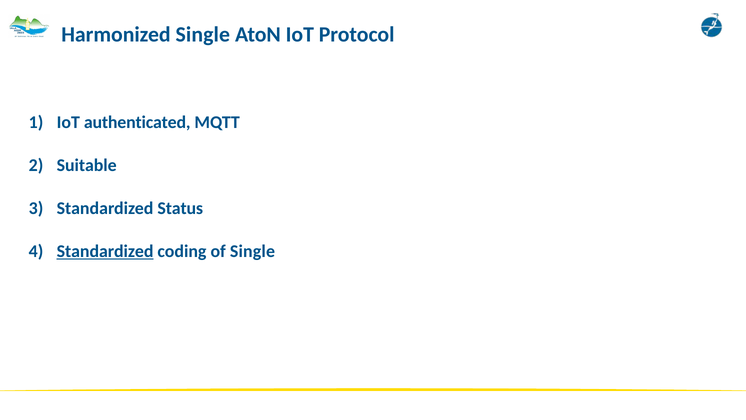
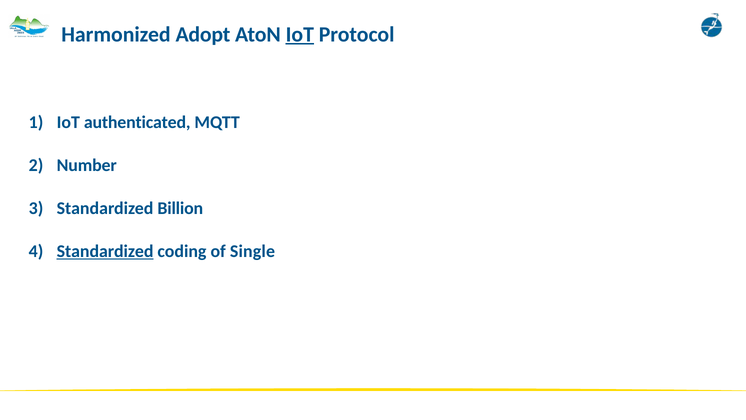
Harmonized Single: Single -> Adopt
IoT at (300, 34) underline: none -> present
Suitable: Suitable -> Number
Status: Status -> Billion
